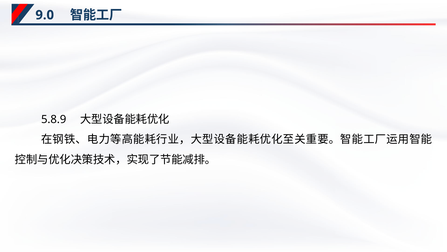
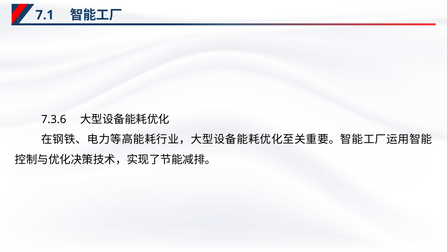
9.0: 9.0 -> 7.1
5.8.9: 5.8.9 -> 7.3.6
